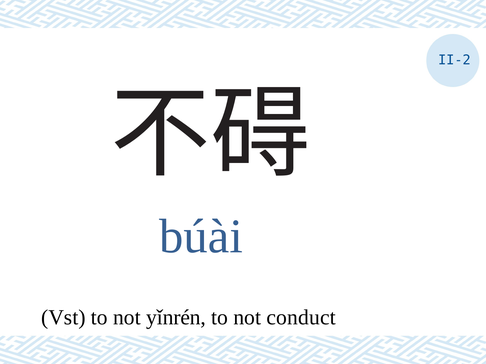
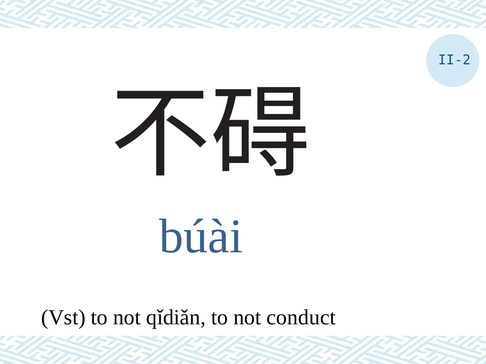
yǐnrén: yǐnrén -> qǐdiǎn
